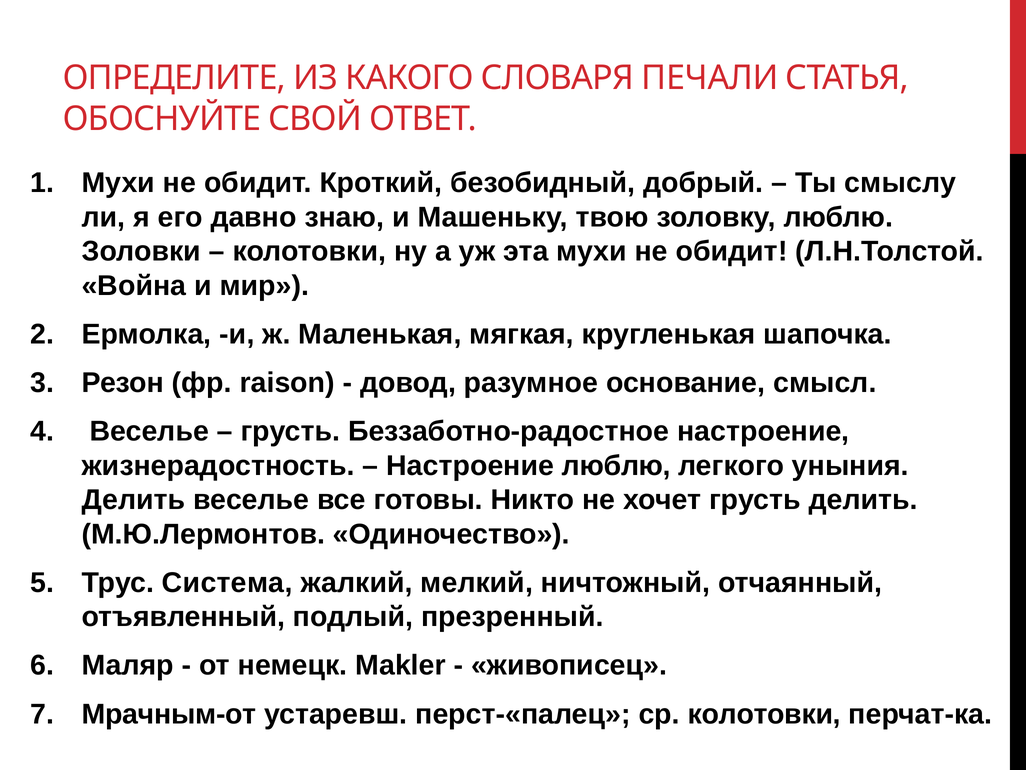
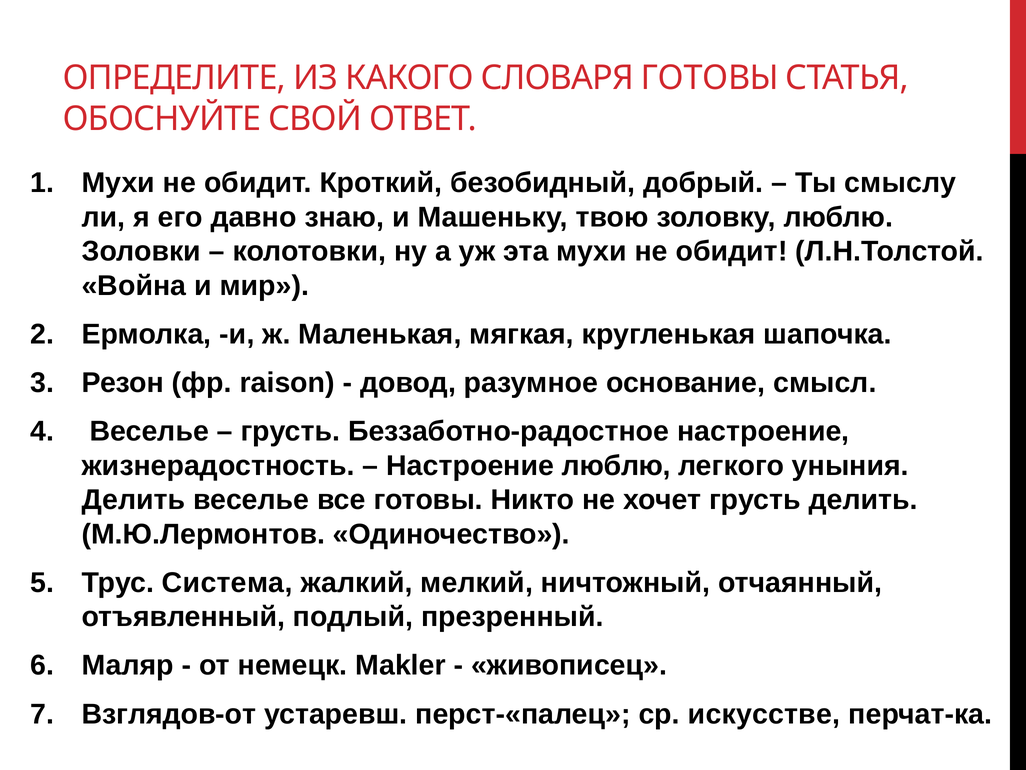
СЛОВАРЯ ПЕЧАЛИ: ПЕЧАЛИ -> ГОТОВЫ
Мрачным-от: Мрачным-от -> Взглядов-от
ср колотовки: колотовки -> искусстве
